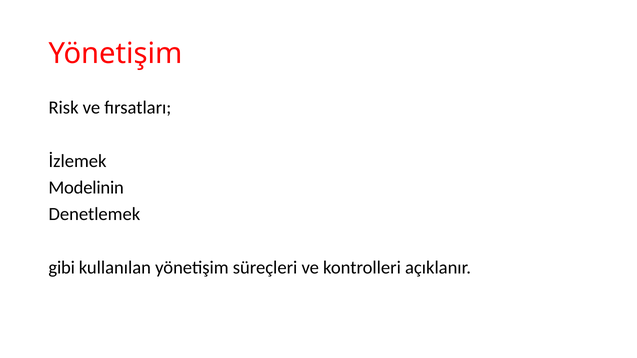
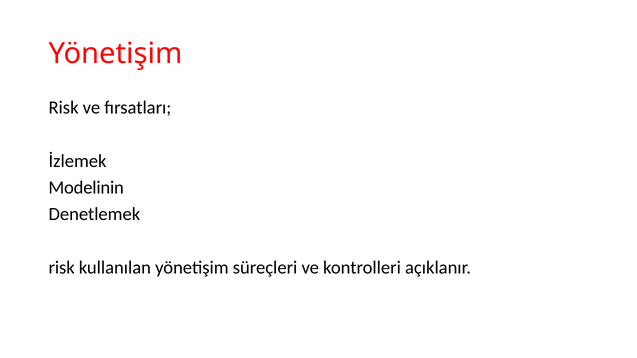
gibi at (62, 268): gibi -> risk
